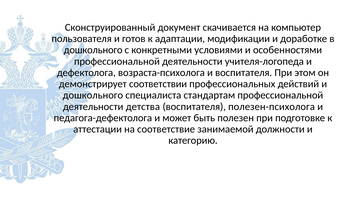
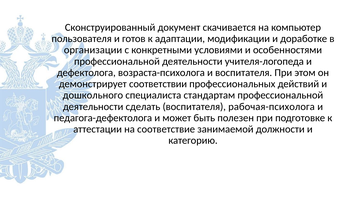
дошкольного at (93, 50): дошкольного -> организации
детства: детства -> сделать
полезен-психолога: полезен-психолога -> рабочая-психолога
